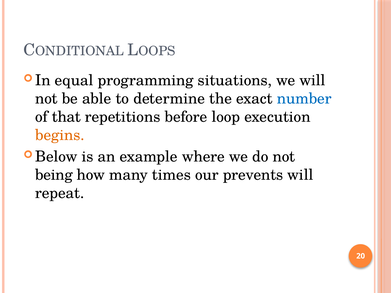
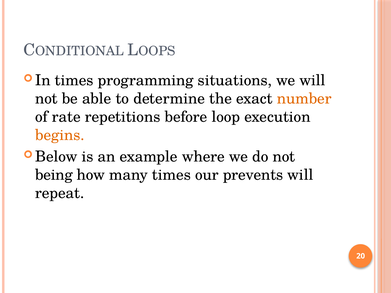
equal at (74, 81): equal -> times
number colour: blue -> orange
that: that -> rate
